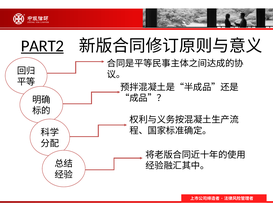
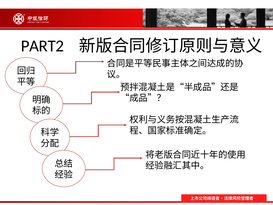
PART2 underline: present -> none
